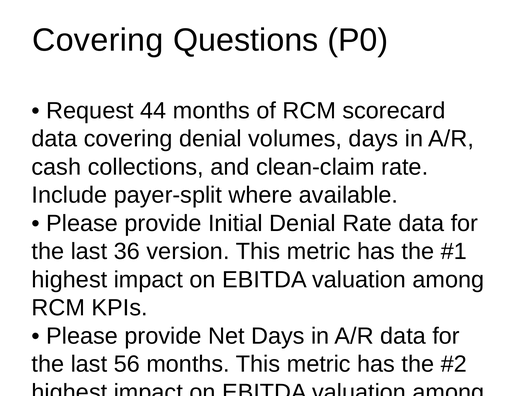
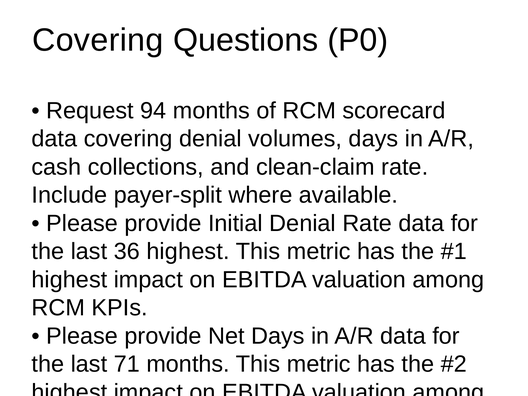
44: 44 -> 94
36 version: version -> highest
56: 56 -> 71
